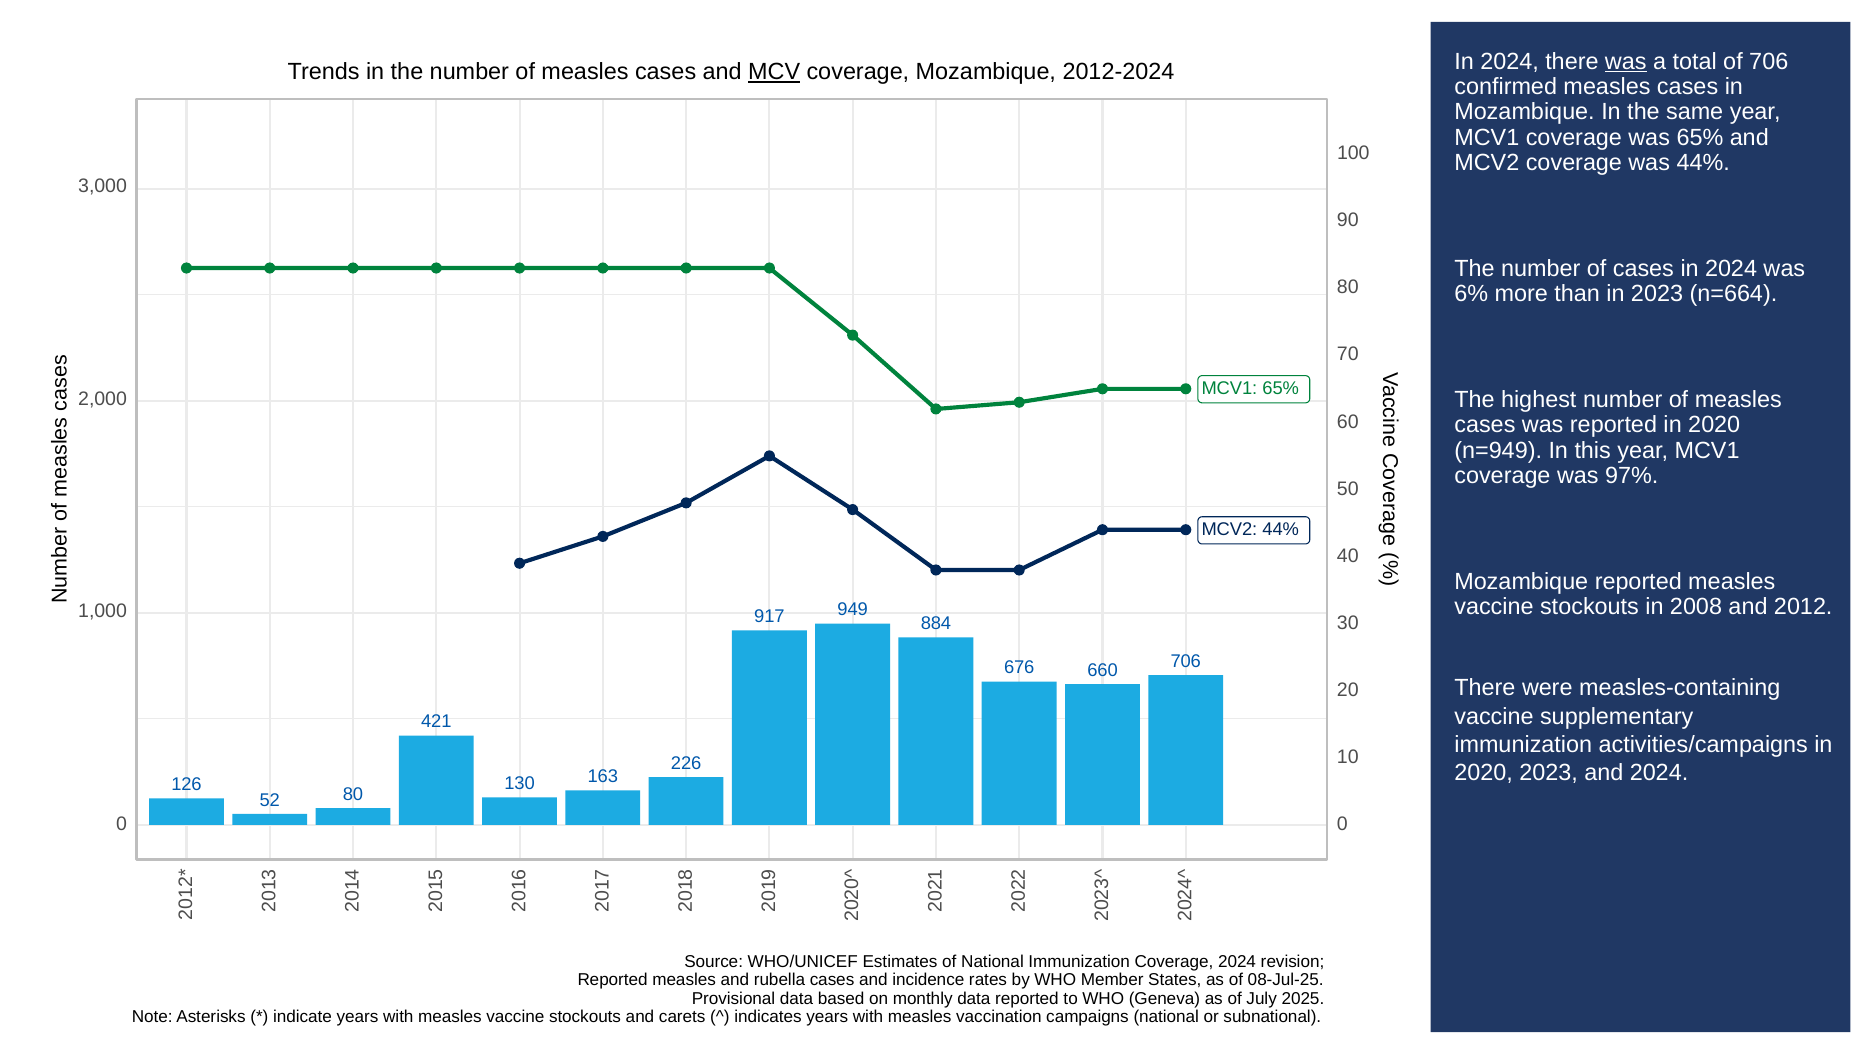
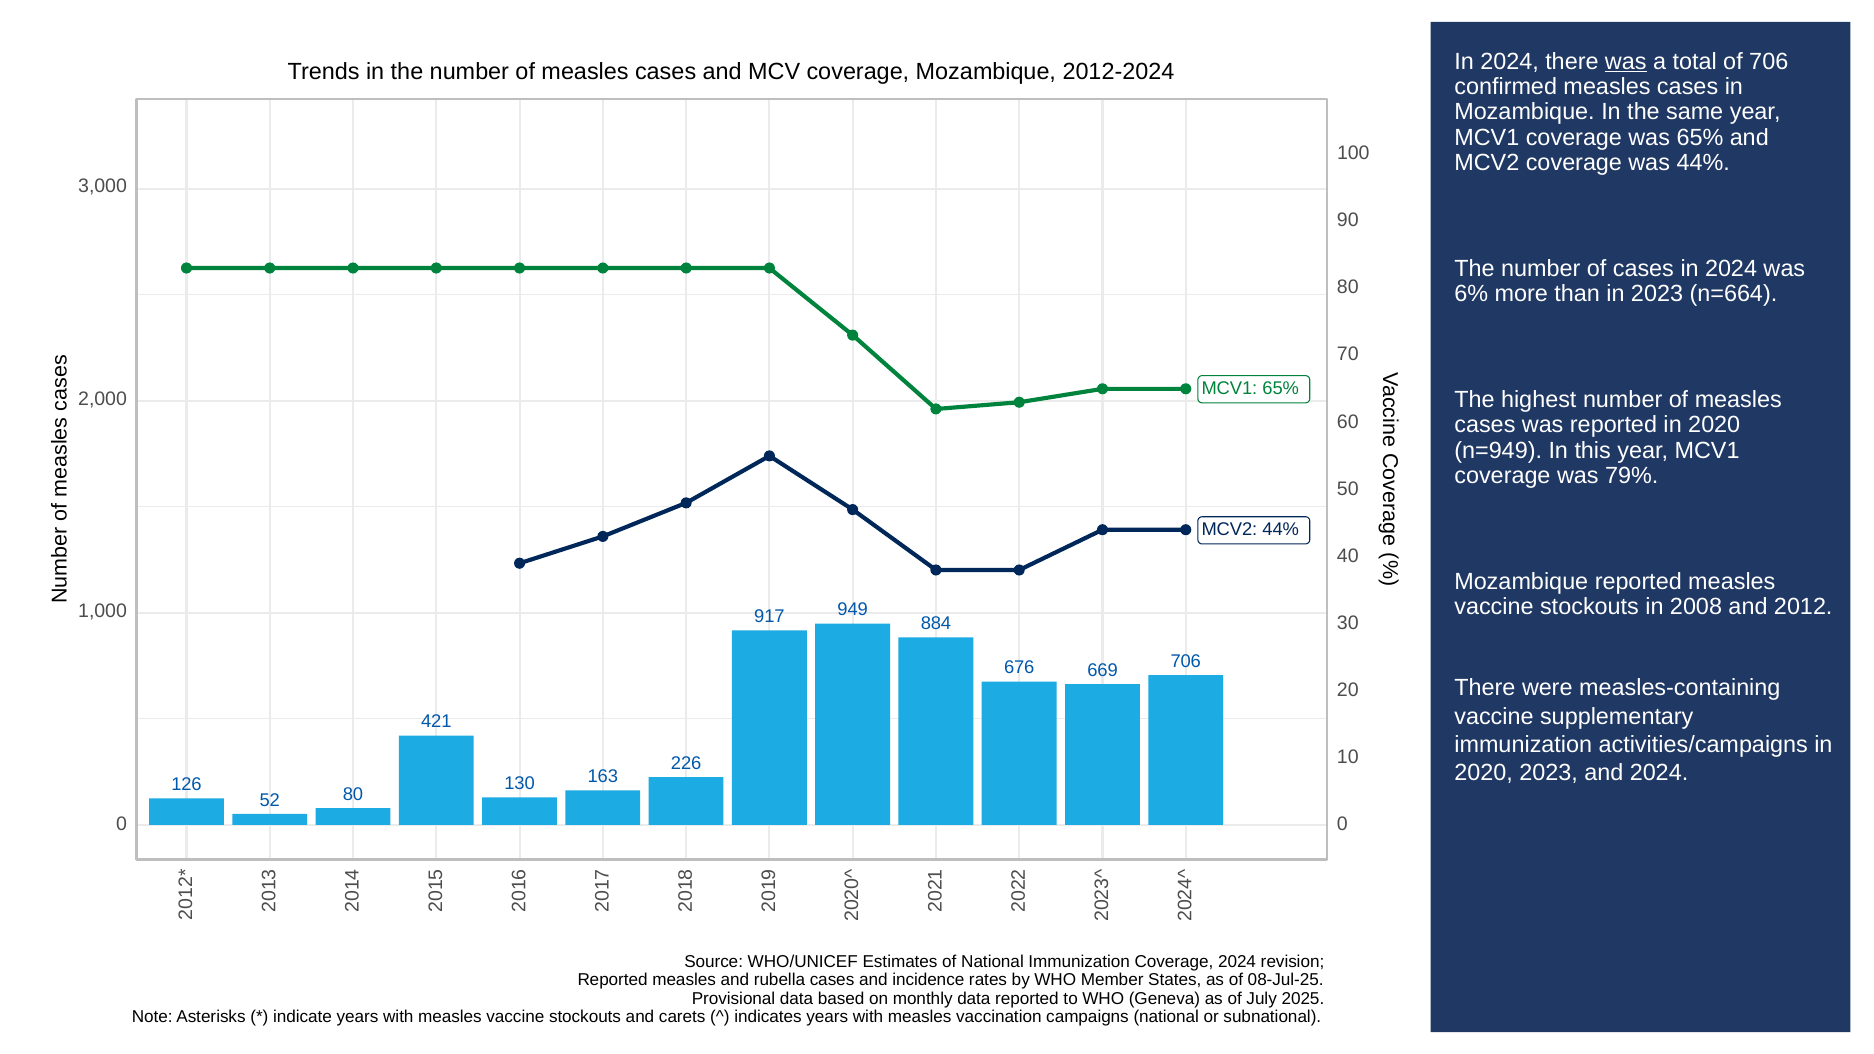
MCV underline: present -> none
97%: 97% -> 79%
660: 660 -> 669
